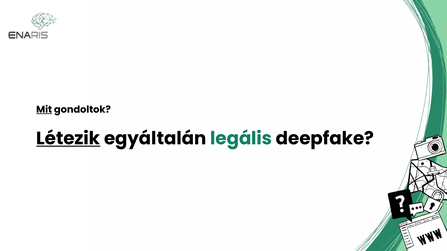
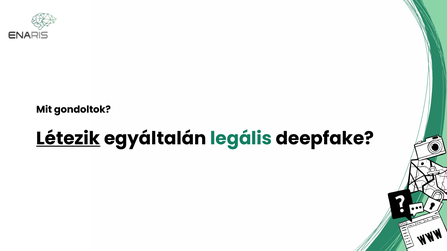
Mit underline: present -> none
